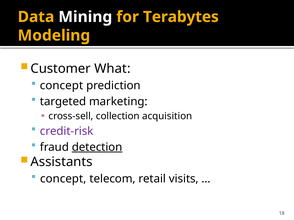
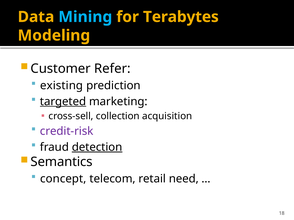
Mining colour: white -> light blue
What: What -> Refer
concept at (62, 86): concept -> existing
targeted underline: none -> present
Assistants: Assistants -> Semantics
visits: visits -> need
